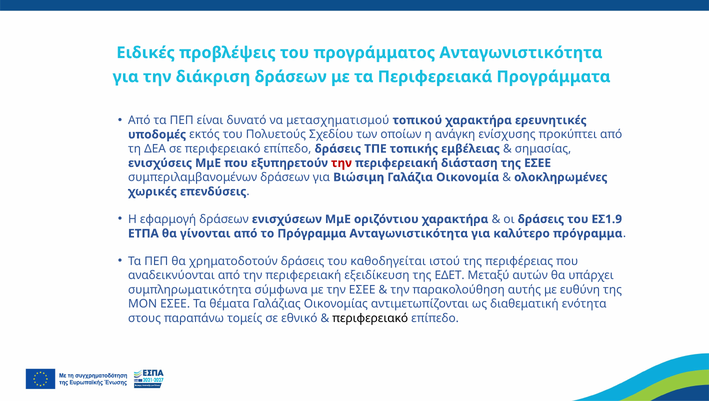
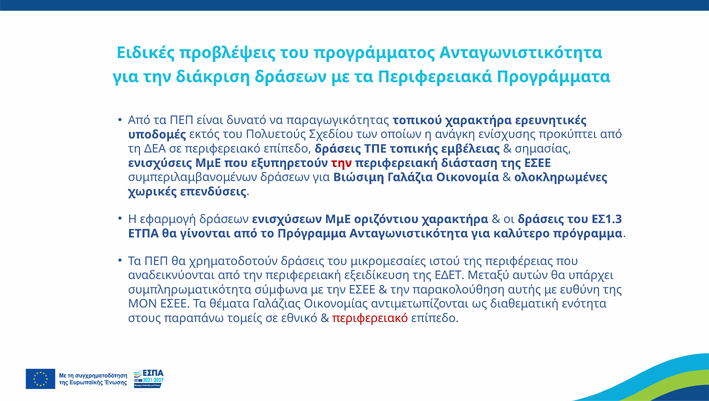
μετασχηματισμού: μετασχηματισμού -> παραγωγικότητας
ΕΣ1.9: ΕΣ1.9 -> ΕΣ1.3
καθοδηγείται: καθοδηγείται -> μικρομεσαίες
περιφερειακό at (370, 318) colour: black -> red
